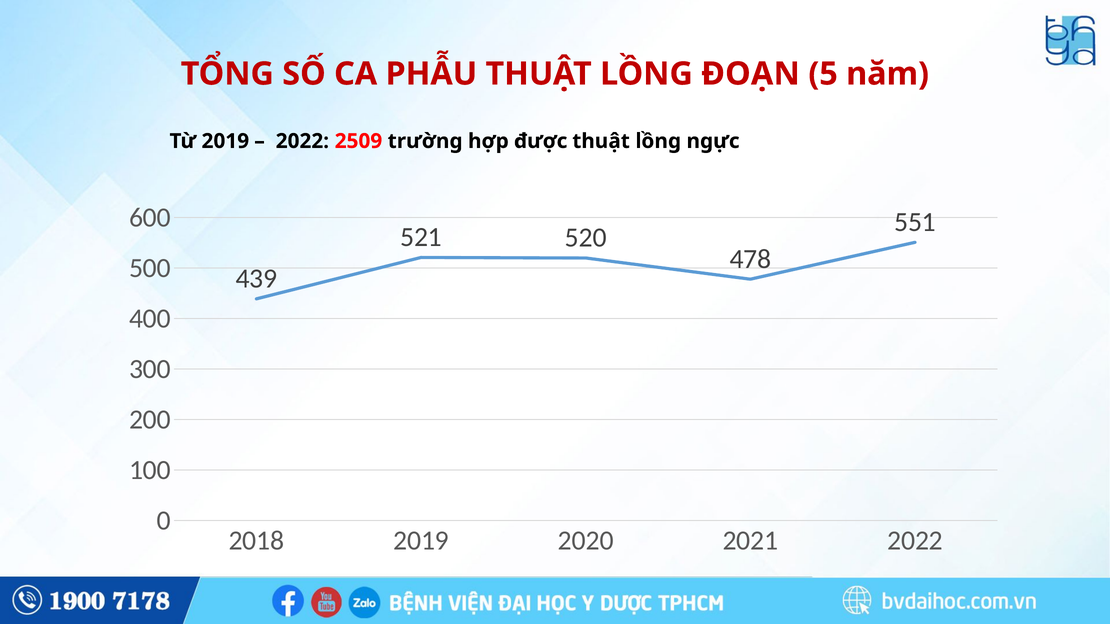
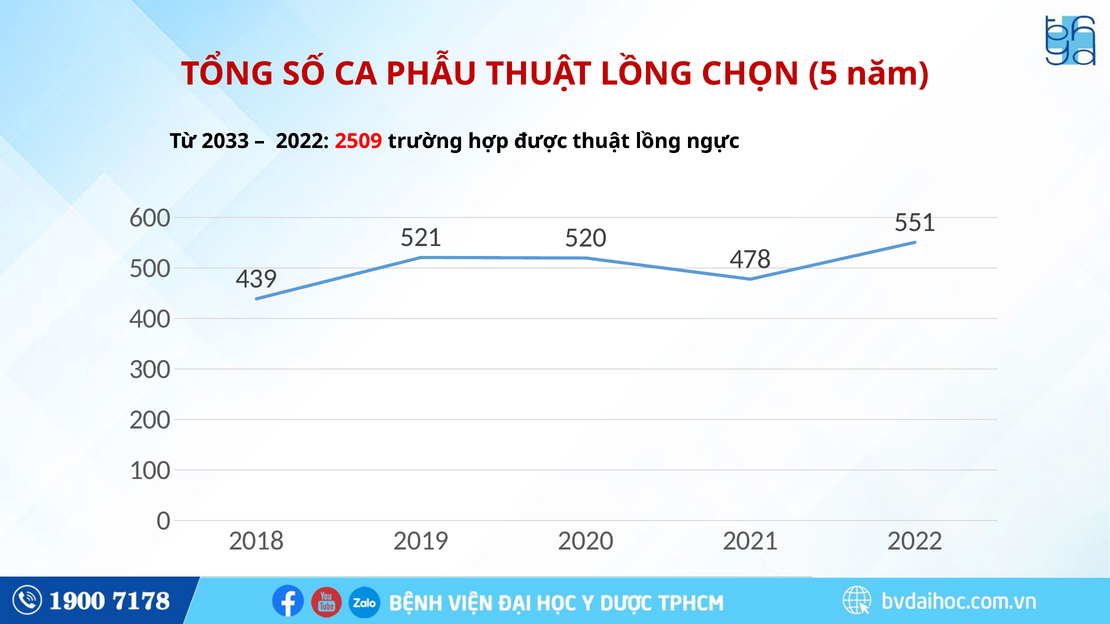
ĐOẠN: ĐOẠN -> CHỌN
Từ 2019: 2019 -> 2033
